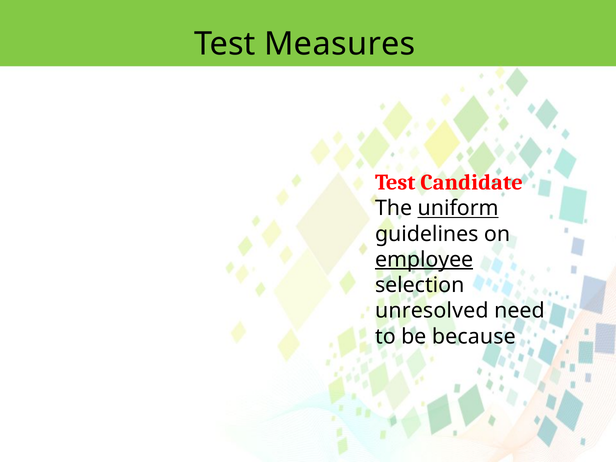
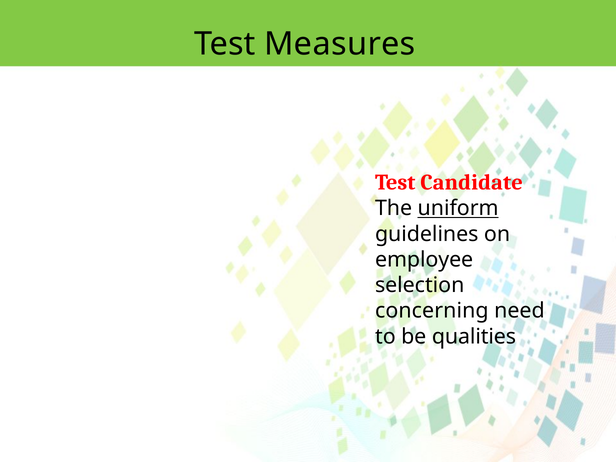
employee underline: present -> none
unresolved: unresolved -> concerning
because: because -> qualities
